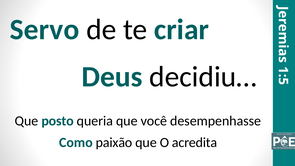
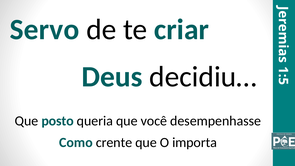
paixão: paixão -> crente
acredita: acredita -> importa
